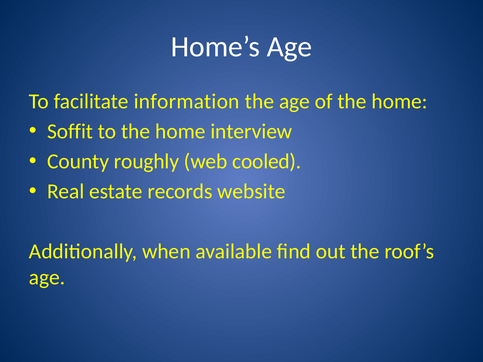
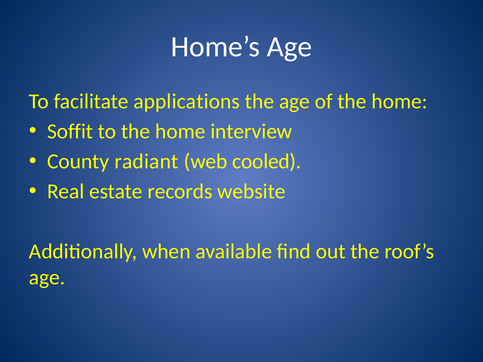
information: information -> applications
roughly: roughly -> radiant
